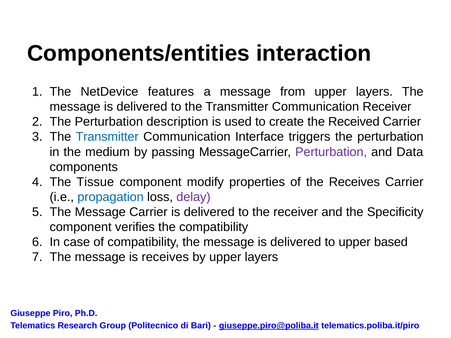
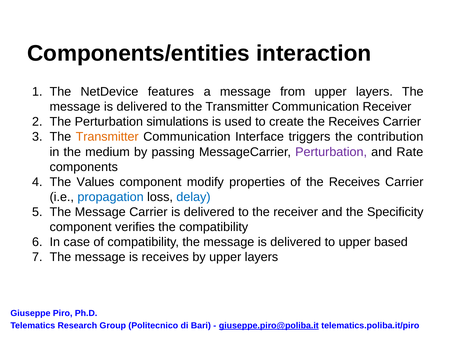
description: description -> simulations
create the Received: Received -> Receives
Transmitter at (107, 137) colour: blue -> orange
triggers the perturbation: perturbation -> contribution
Data: Data -> Rate
Tissue: Tissue -> Values
delay colour: purple -> blue
